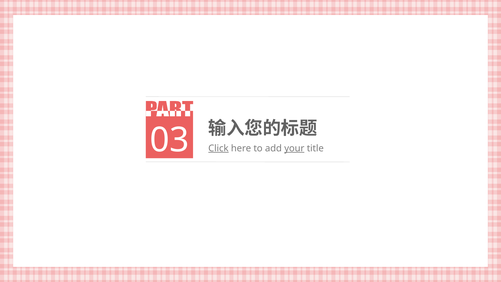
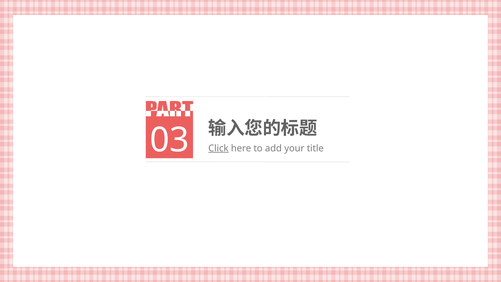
your underline: present -> none
